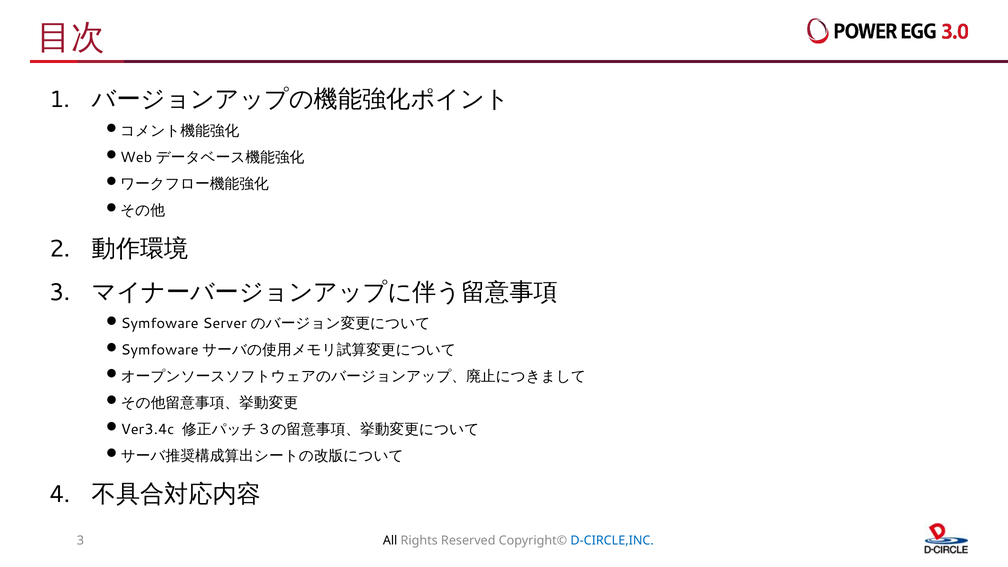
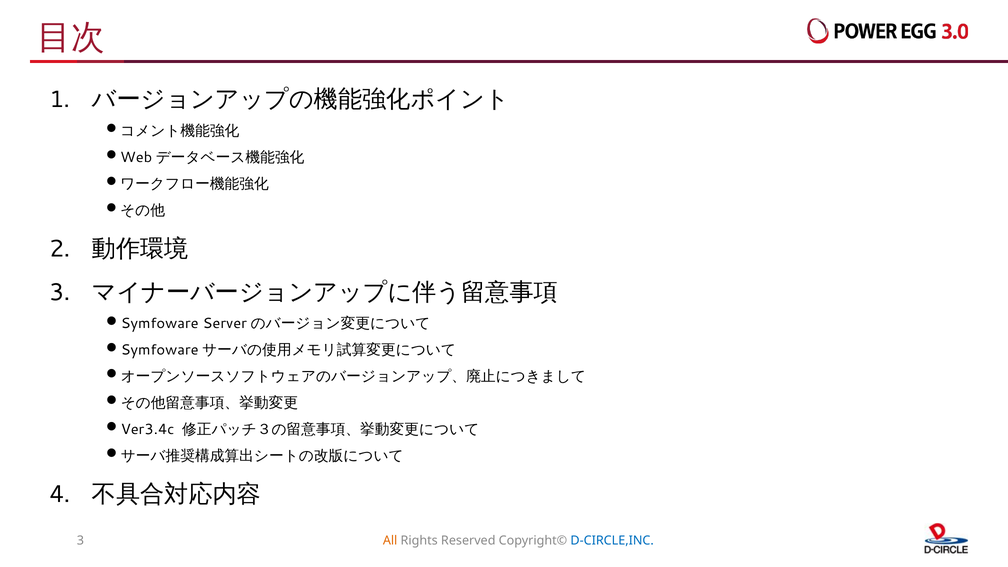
All colour: black -> orange
